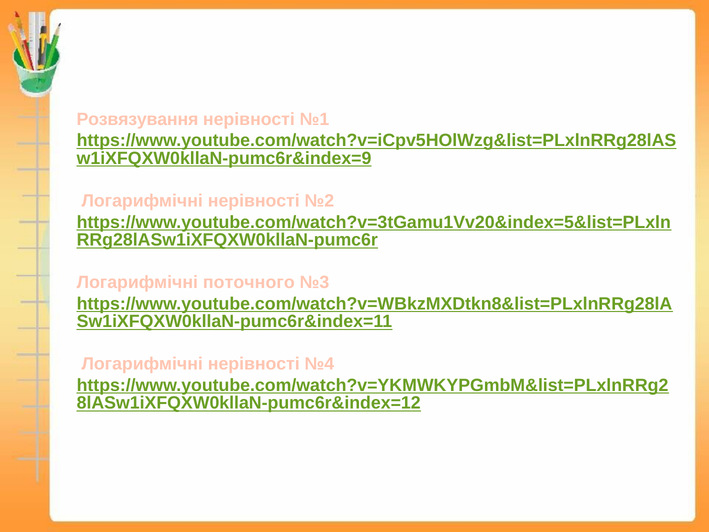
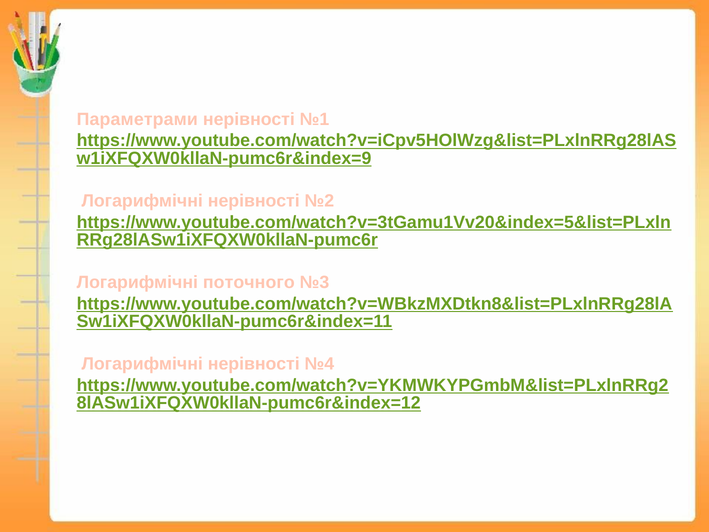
Розвязування: Розвязування -> Параметрами
